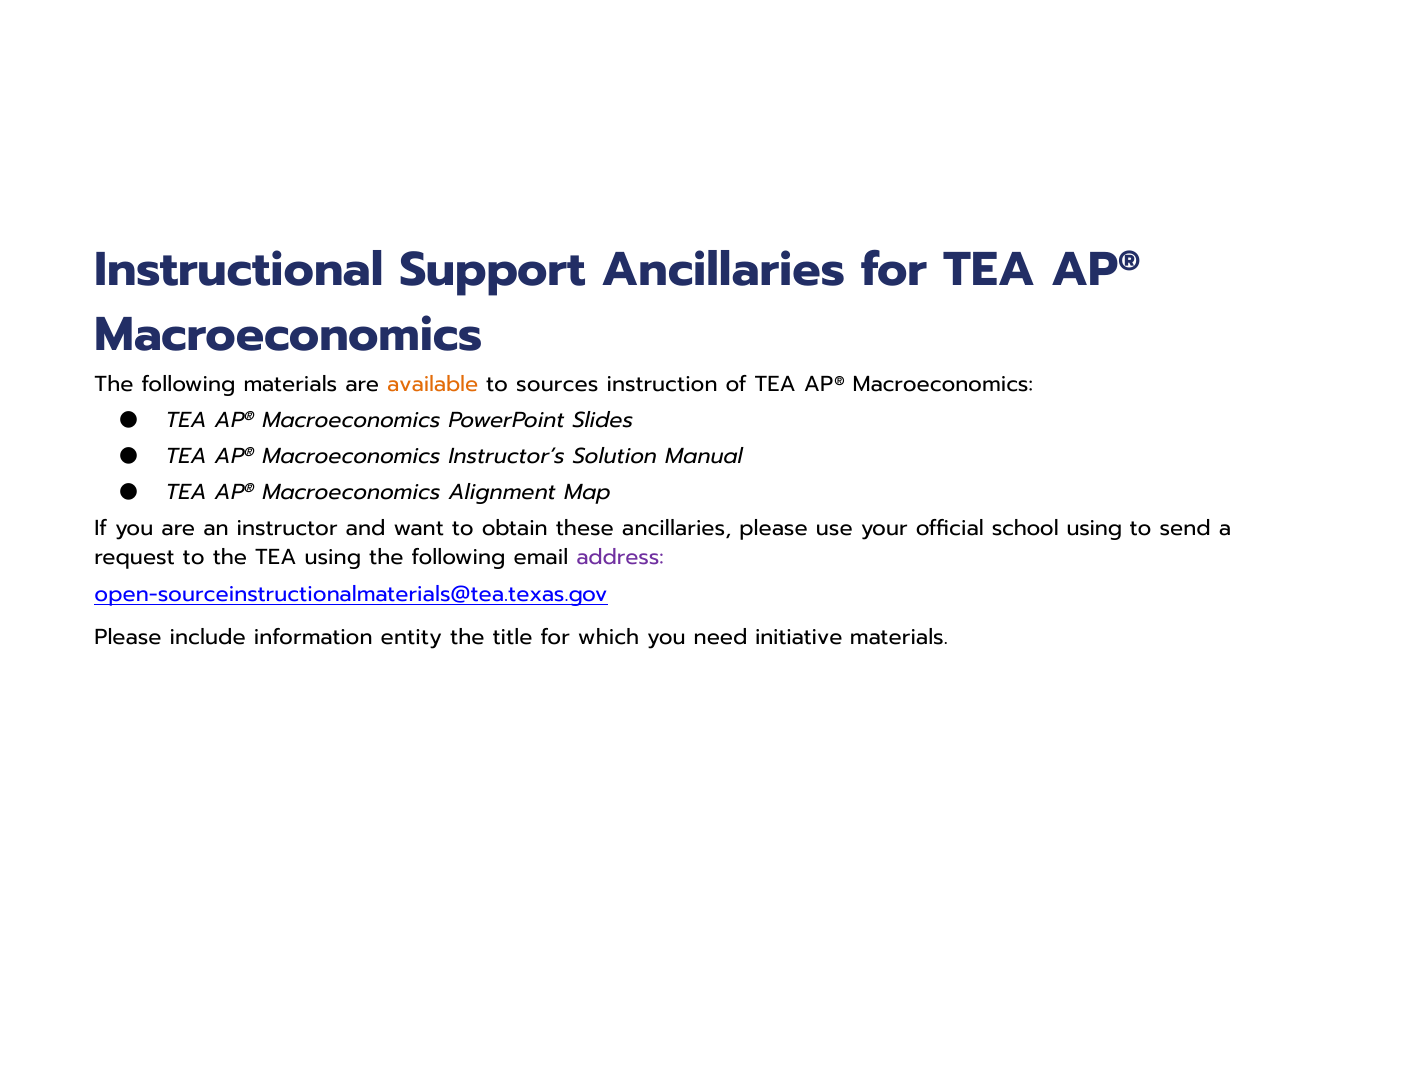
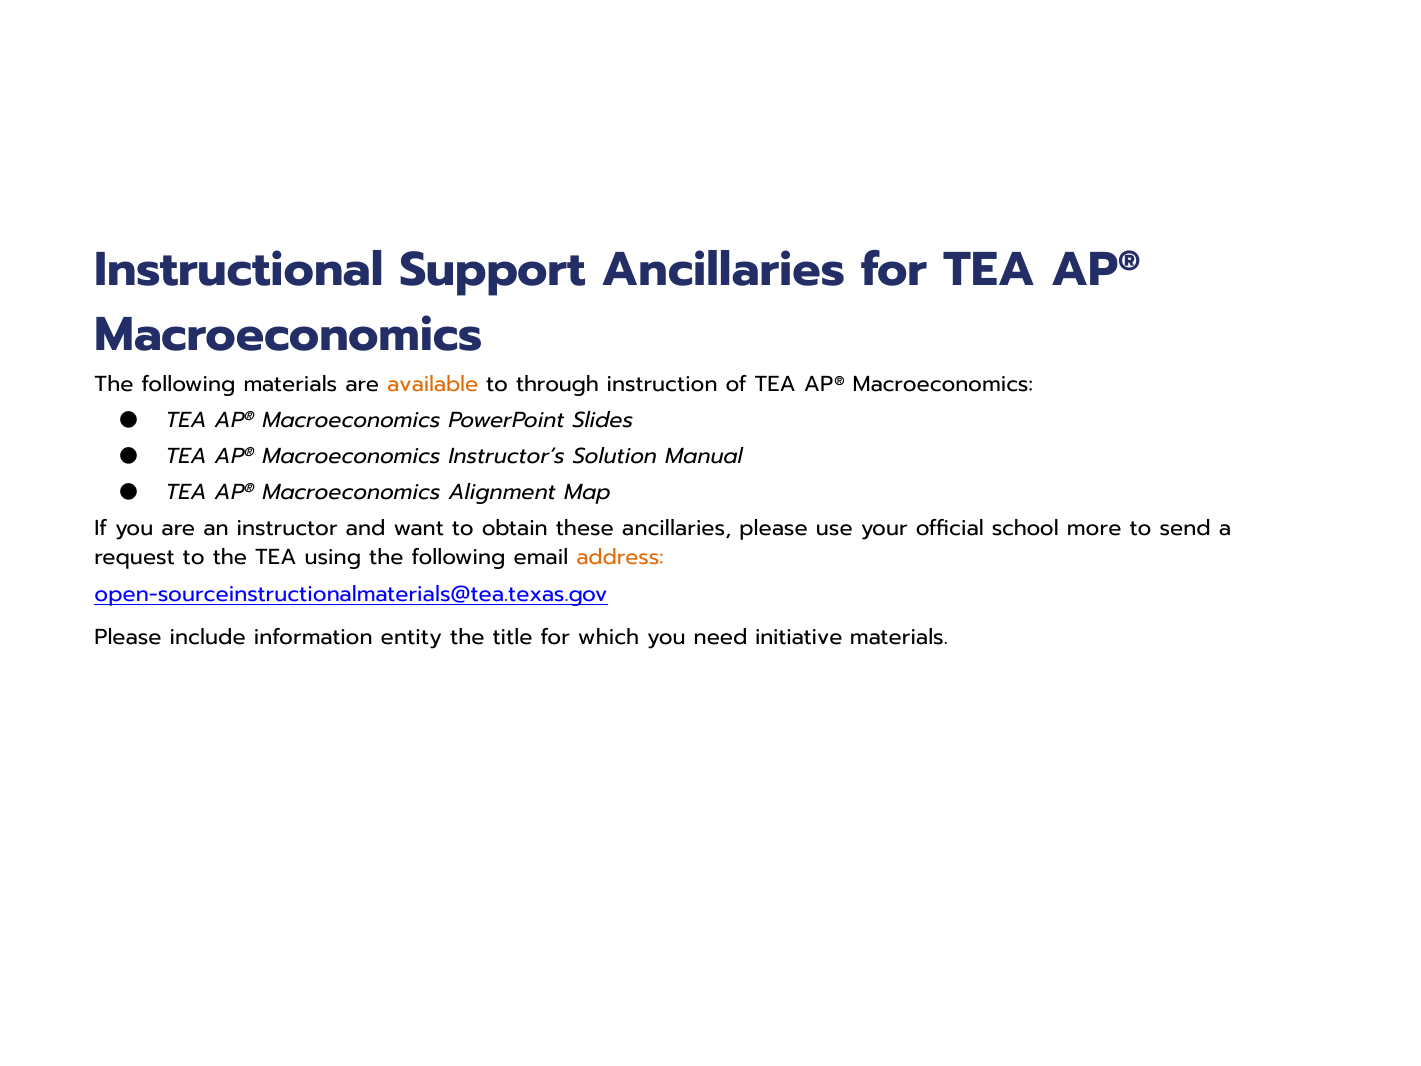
sources: sources -> through
school using: using -> more
address colour: purple -> orange
